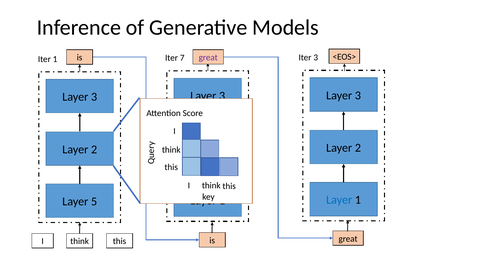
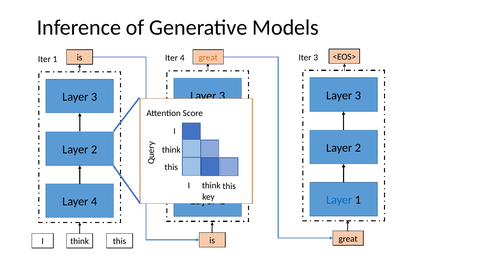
great at (208, 58) colour: purple -> orange
Iter 7: 7 -> 4
Layer 5: 5 -> 4
